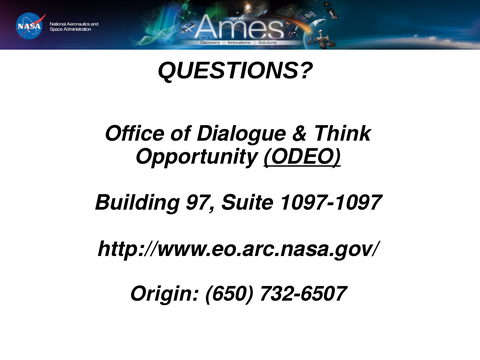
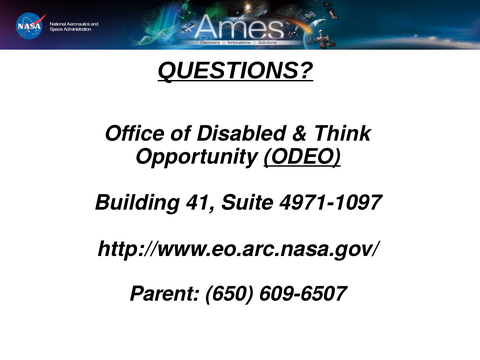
QUESTIONS underline: none -> present
Dialogue: Dialogue -> Disabled
97: 97 -> 41
1097-1097: 1097-1097 -> 4971-1097
Origin: Origin -> Parent
732-6507: 732-6507 -> 609-6507
